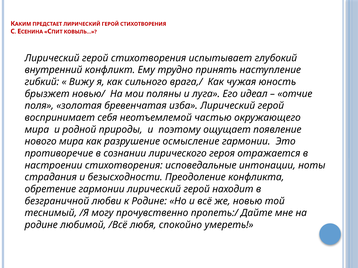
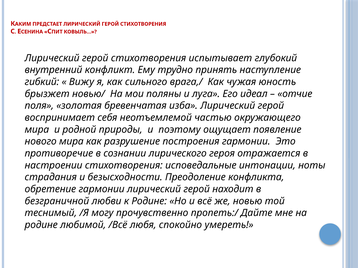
осмысление: осмысление -> построения
